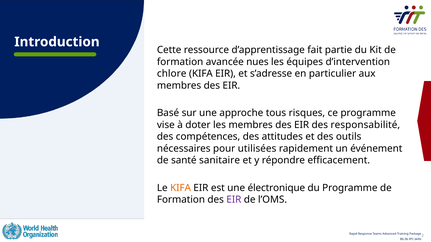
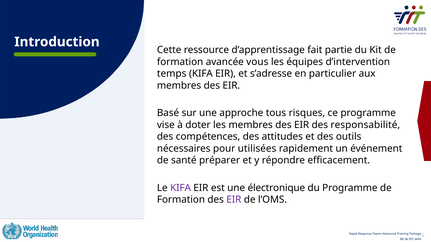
nues: nues -> vous
chlore: chlore -> temps
sanitaire: sanitaire -> préparer
KIFA at (181, 188) colour: orange -> purple
